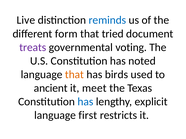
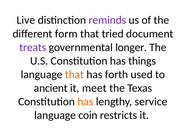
reminds colour: blue -> purple
voting: voting -> longer
noted: noted -> things
birds: birds -> forth
has at (85, 102) colour: blue -> orange
explicit: explicit -> service
first: first -> coin
